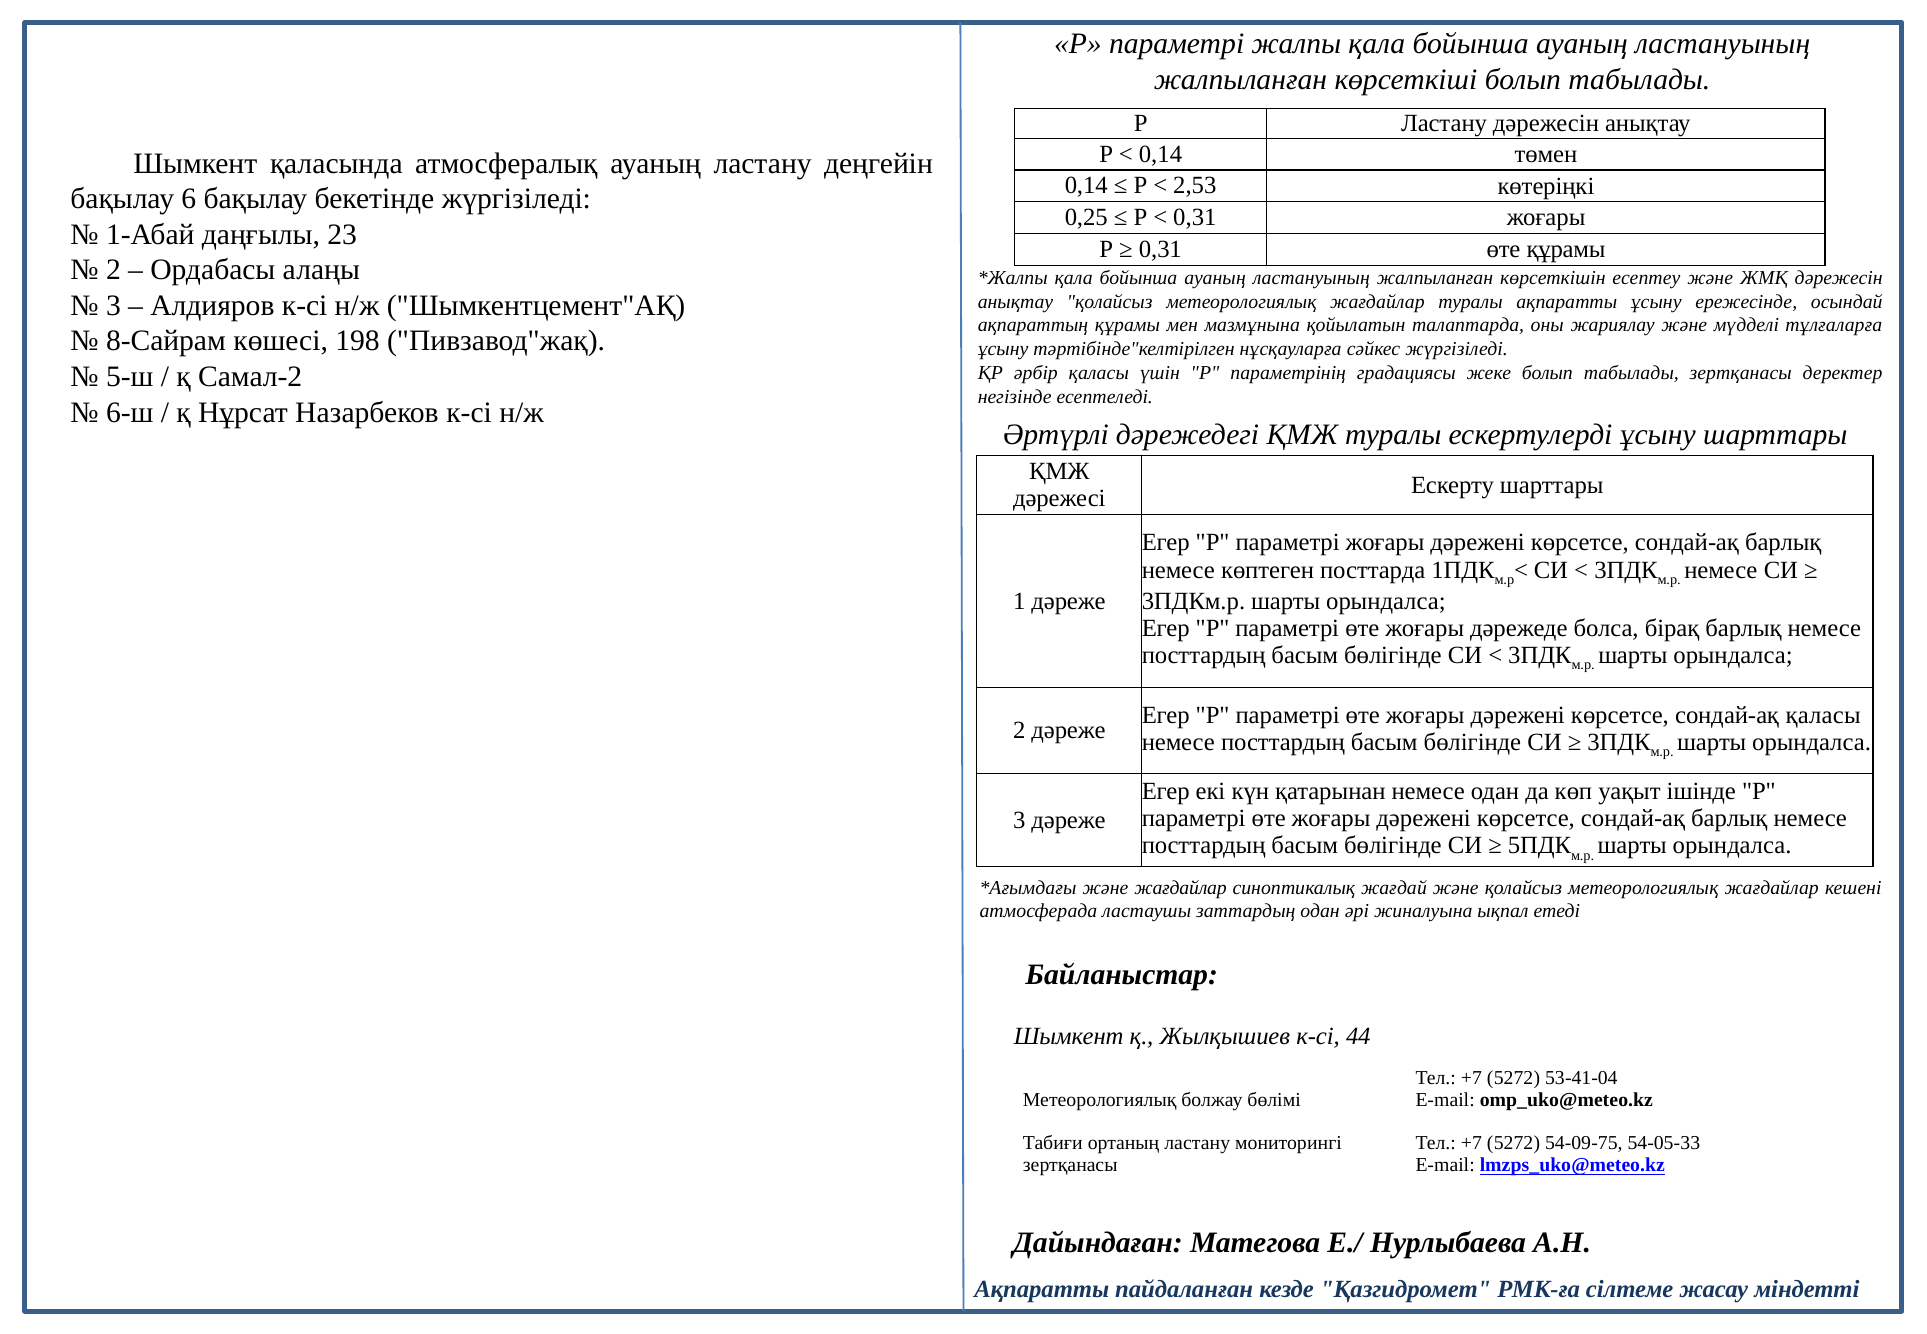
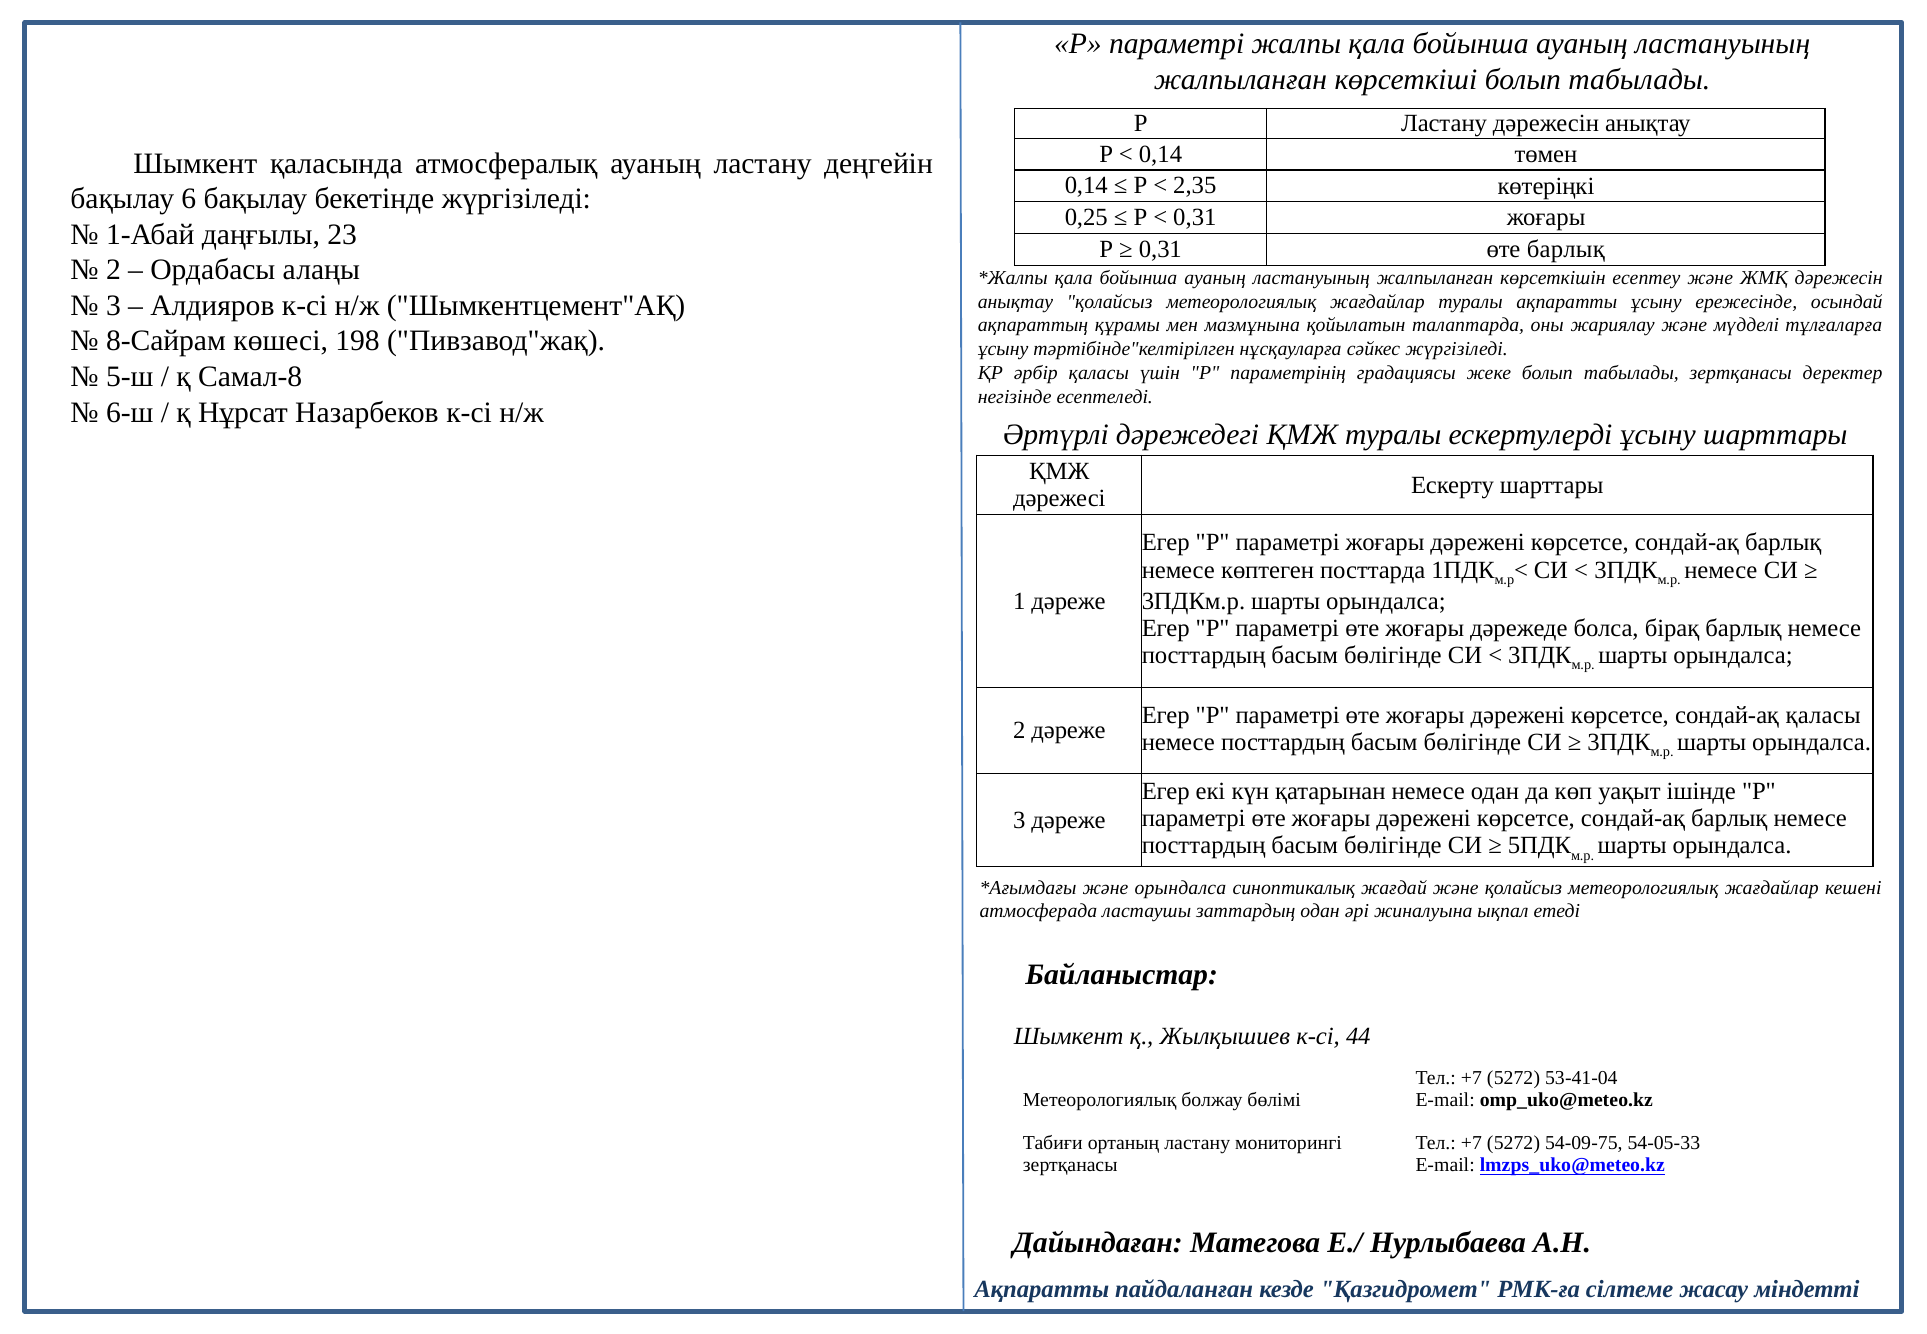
2,53: 2,53 -> 2,35
өте құрамы: құрамы -> барлық
Самал-2: Самал-2 -> Самал-8
және жағдайлар: жағдайлар -> орындалса
